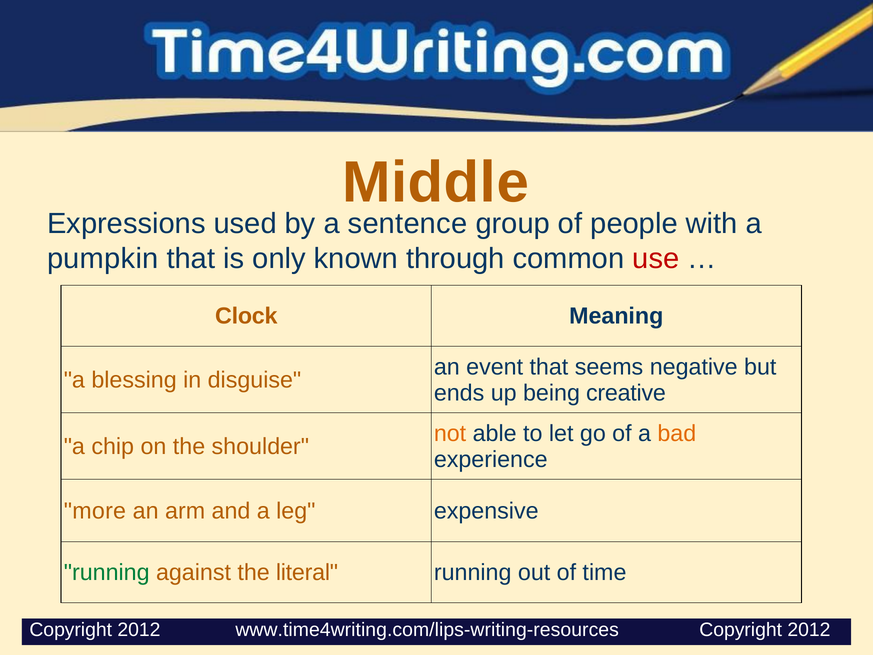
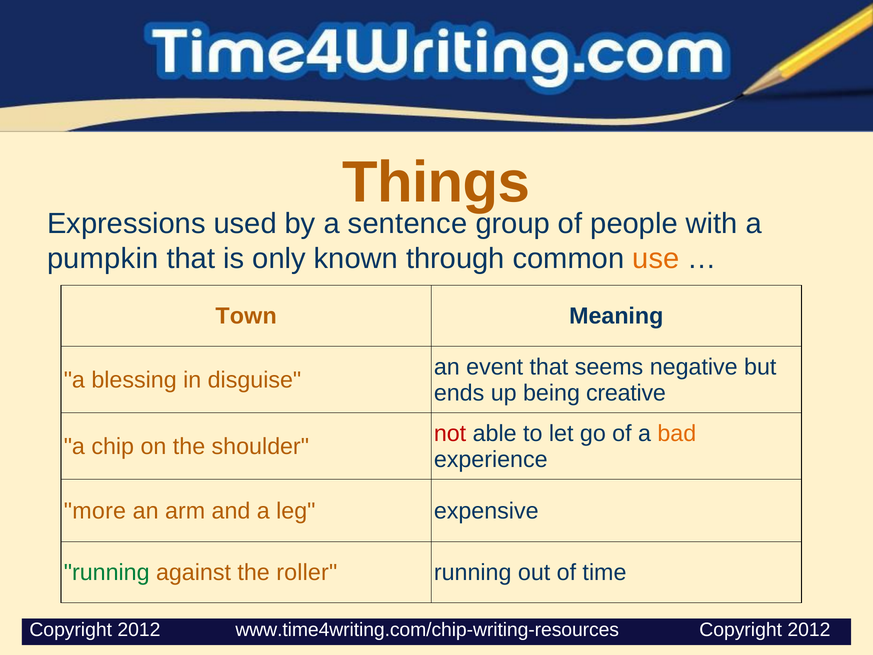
Middle: Middle -> Things
use colour: red -> orange
Clock: Clock -> Town
not colour: orange -> red
literal: literal -> roller
www.time4writing.com/lips-writing-resources: www.time4writing.com/lips-writing-resources -> www.time4writing.com/chip-writing-resources
